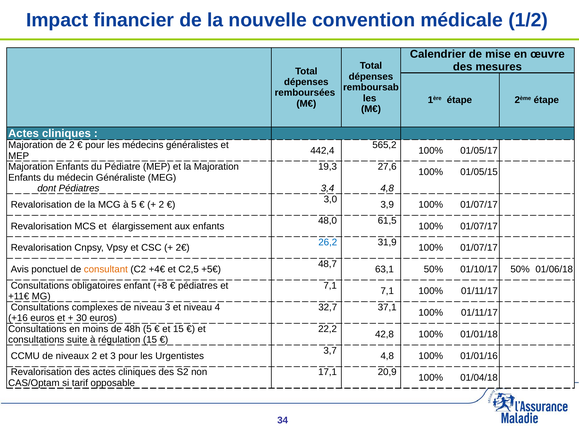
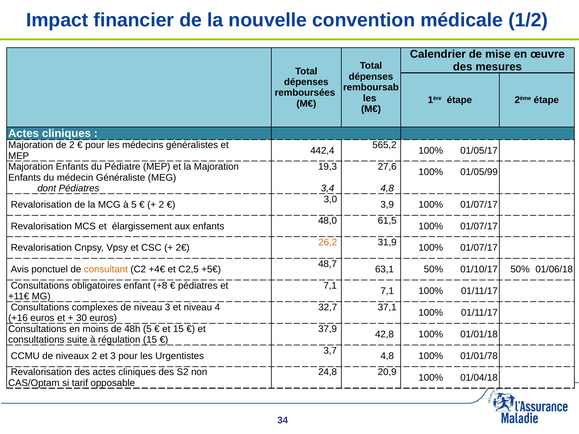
01/05/15: 01/05/15 -> 01/05/99
26,2 colour: blue -> orange
22,2: 22,2 -> 37,9
01/01/16: 01/01/16 -> 01/01/78
17,1: 17,1 -> 24,8
